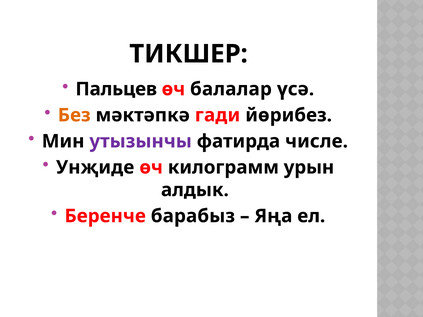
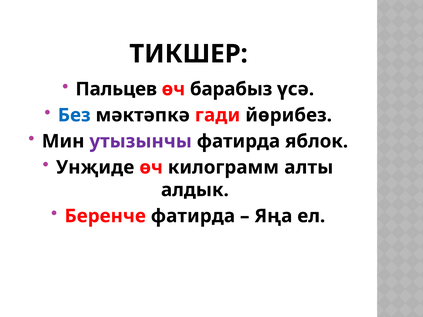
балалар: балалар -> барабыз
Без colour: orange -> blue
числе: числе -> яблок
урын: урын -> алты
Беренче барабыз: барабыз -> фатирда
